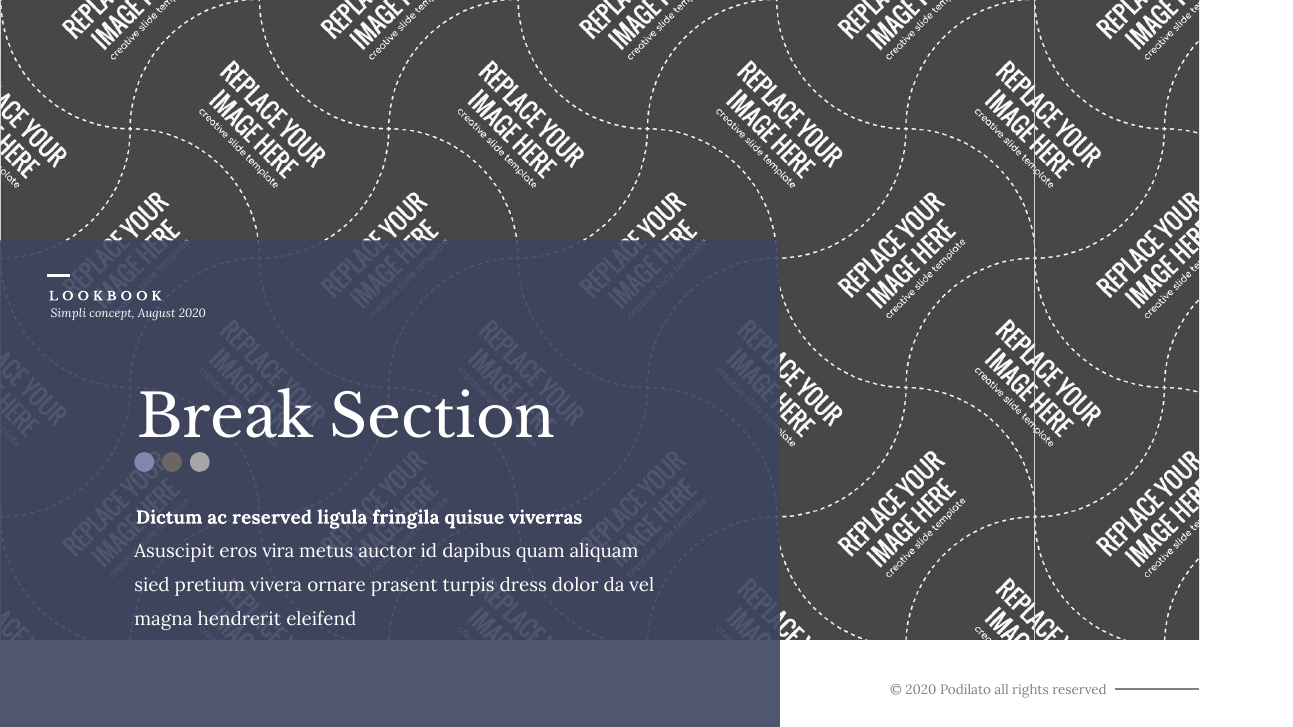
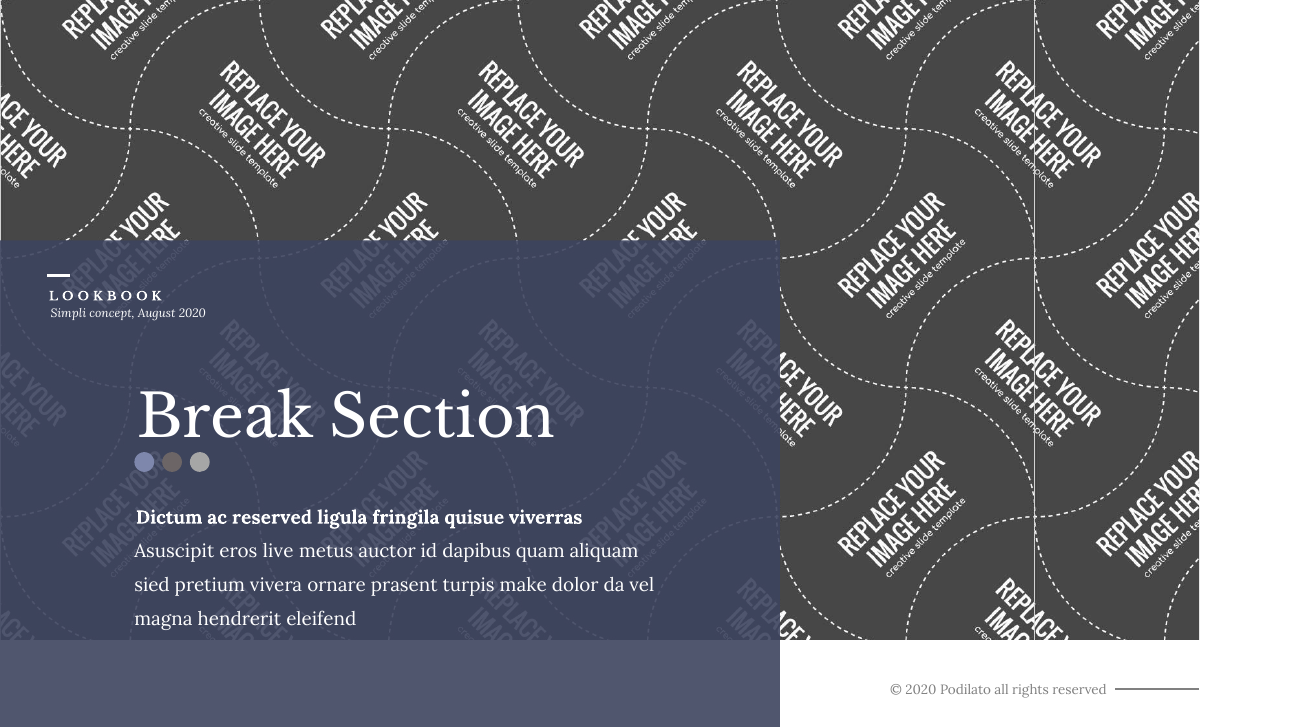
vira: vira -> live
dress: dress -> make
